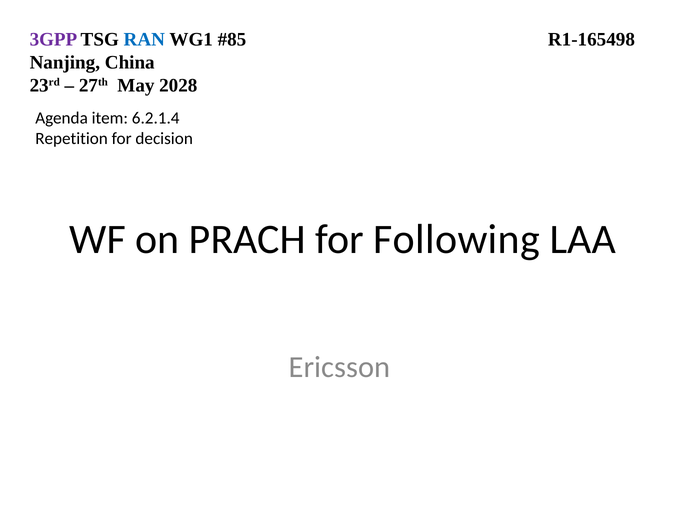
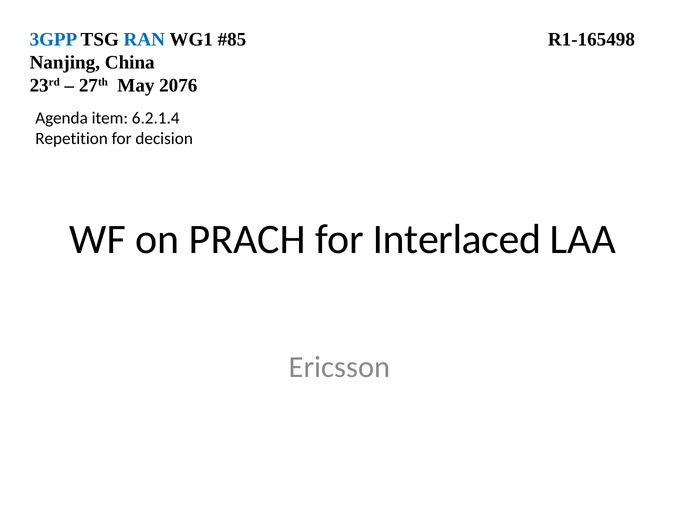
3GPP colour: purple -> blue
2028: 2028 -> 2076
Following: Following -> Interlaced
